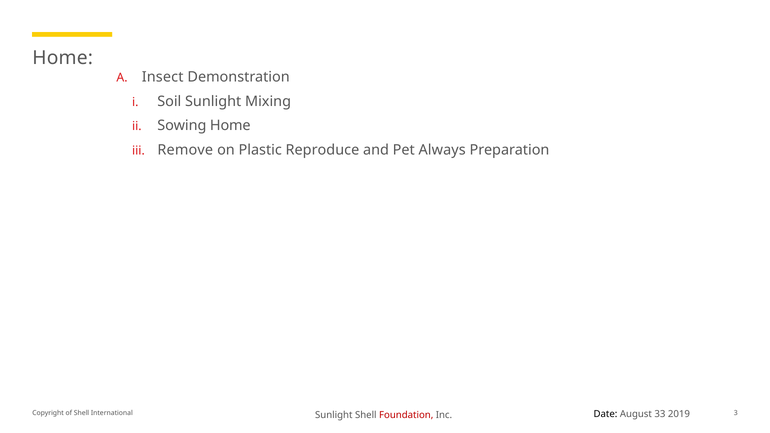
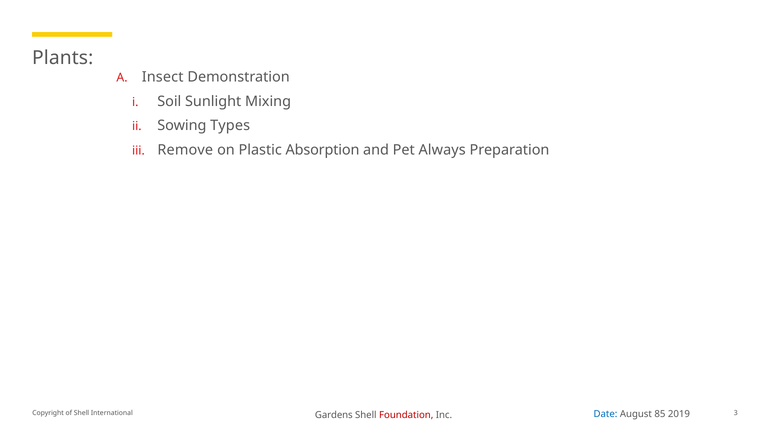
Home at (63, 58): Home -> Plants
Sowing Home: Home -> Types
Reproduce: Reproduce -> Absorption
Sunlight at (334, 415): Sunlight -> Gardens
Date colour: black -> blue
33: 33 -> 85
